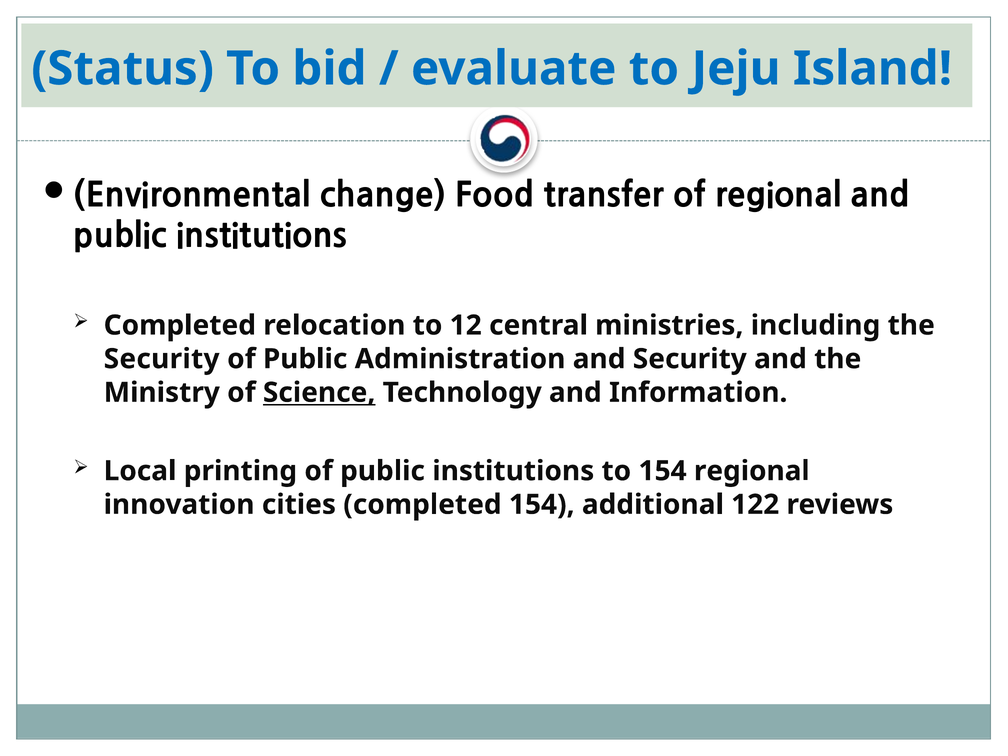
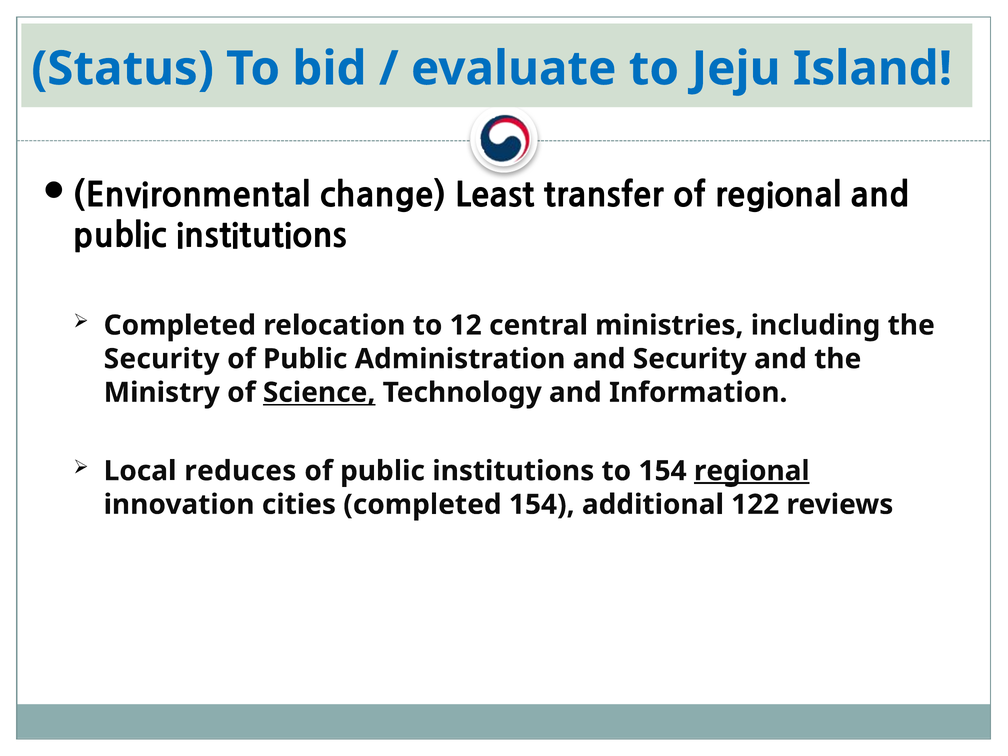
Food: Food -> Least
printing: printing -> reduces
regional at (752, 471) underline: none -> present
